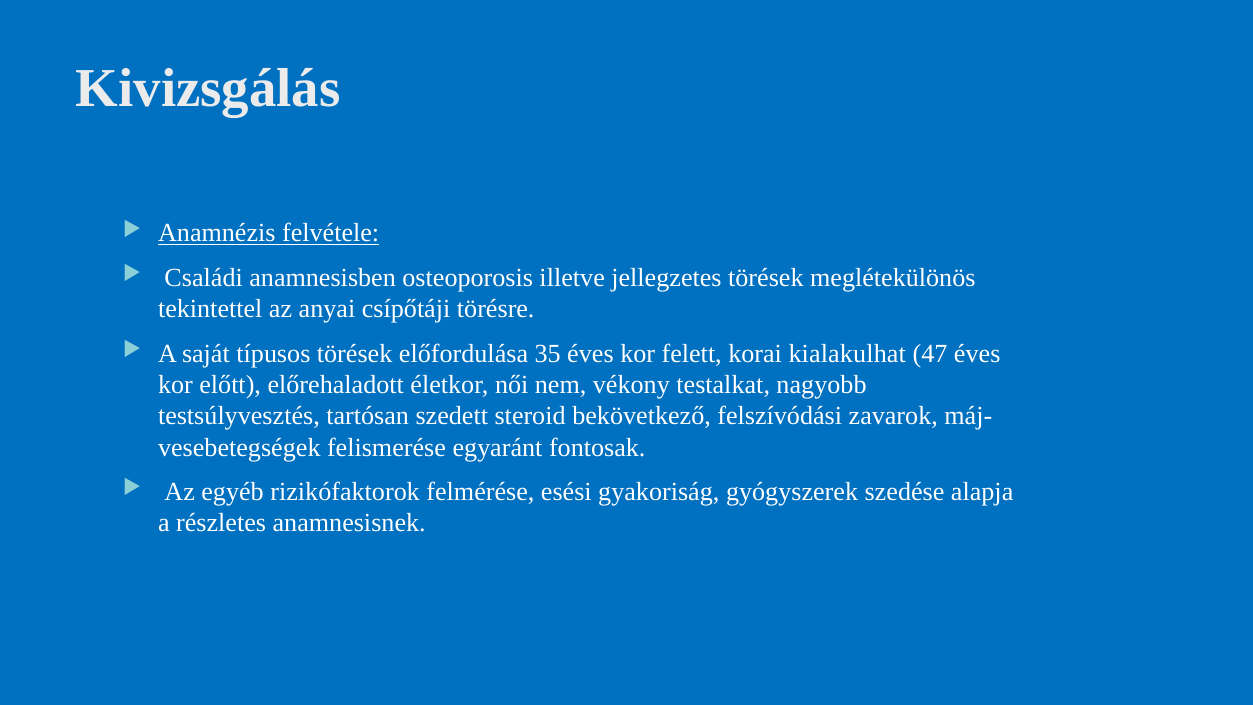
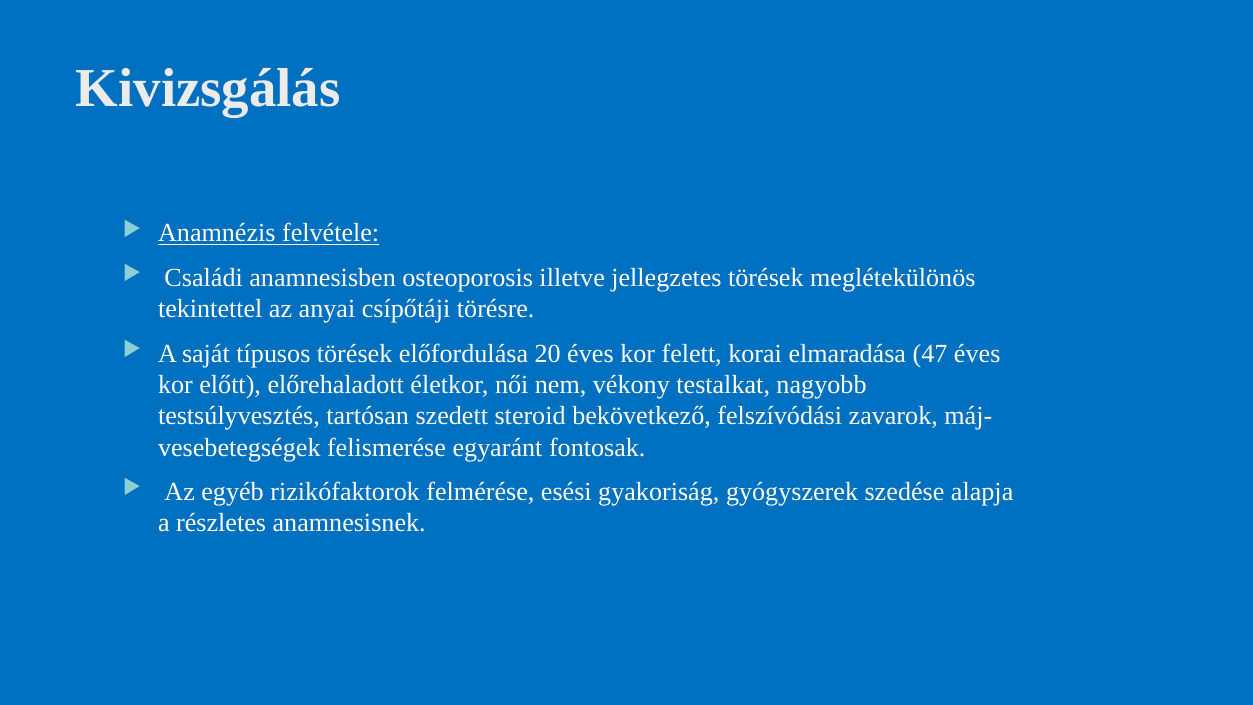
35: 35 -> 20
kialakulhat: kialakulhat -> elmaradása
